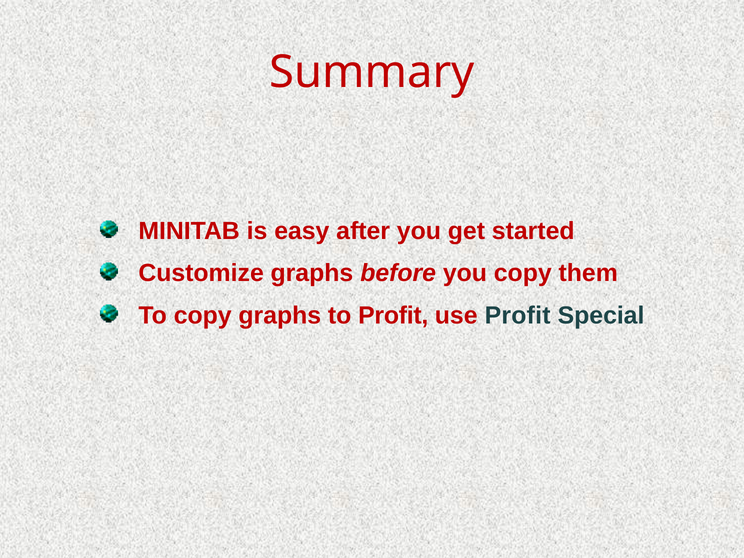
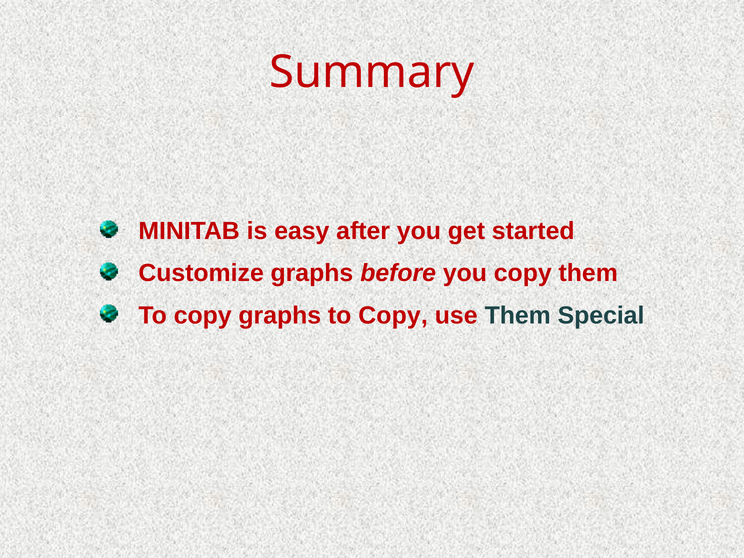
graphs to Profit: Profit -> Copy
use Profit: Profit -> Them
